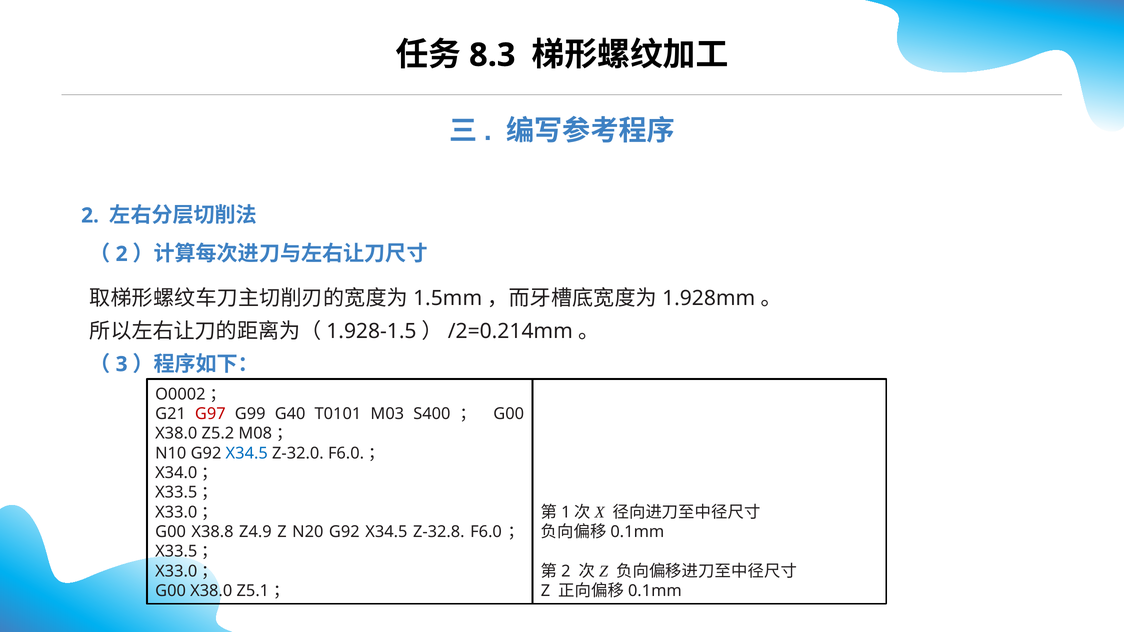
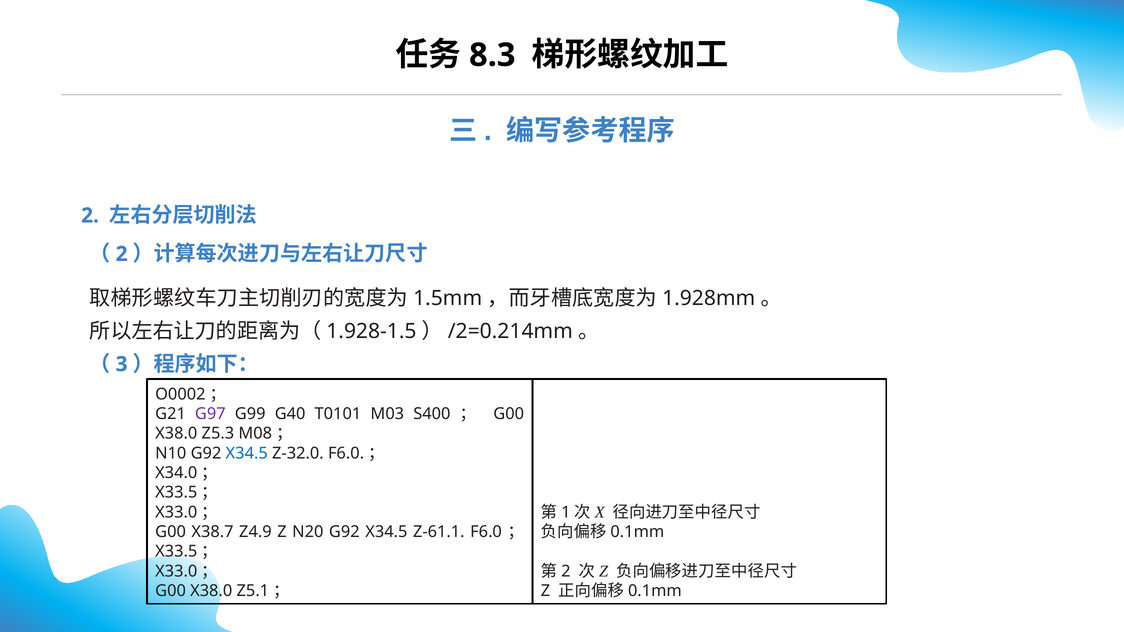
G97 colour: red -> purple
Z5.2: Z5.2 -> Z5.3
X38.8: X38.8 -> X38.7
Z-32.8: Z-32.8 -> Z-61.1
